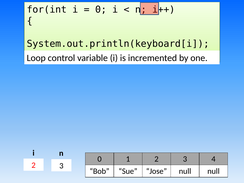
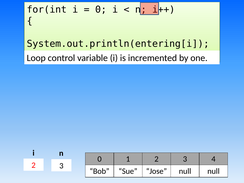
System.out.println(keyboard[i: System.out.println(keyboard[i -> System.out.println(entering[i
